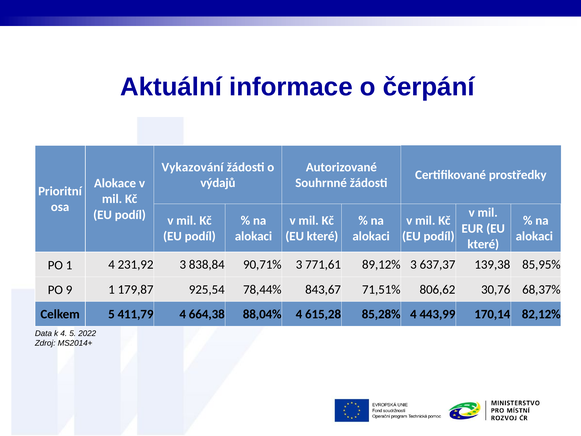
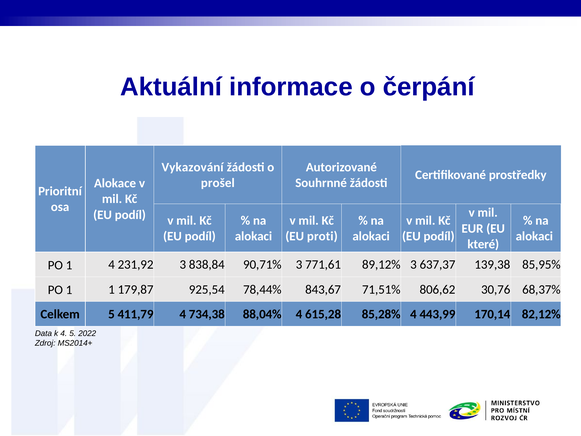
výdajů: výdajů -> prošel
které at (322, 236): které -> proti
9 at (69, 290): 9 -> 1
664,38: 664,38 -> 734,38
